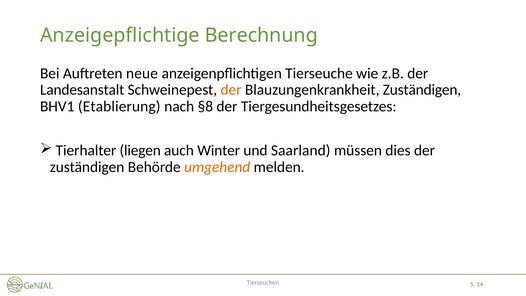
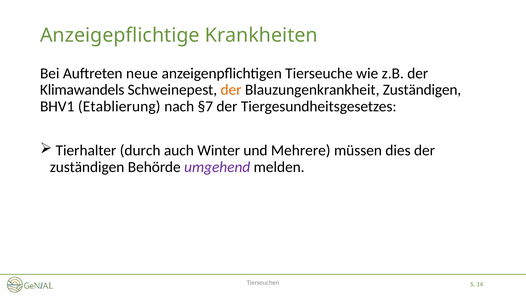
Berechnung: Berechnung -> Krankheiten
Landesanstalt: Landesanstalt -> Klimawandels
§8: §8 -> §7
liegen: liegen -> durch
Saarland: Saarland -> Mehrere
umgehend colour: orange -> purple
